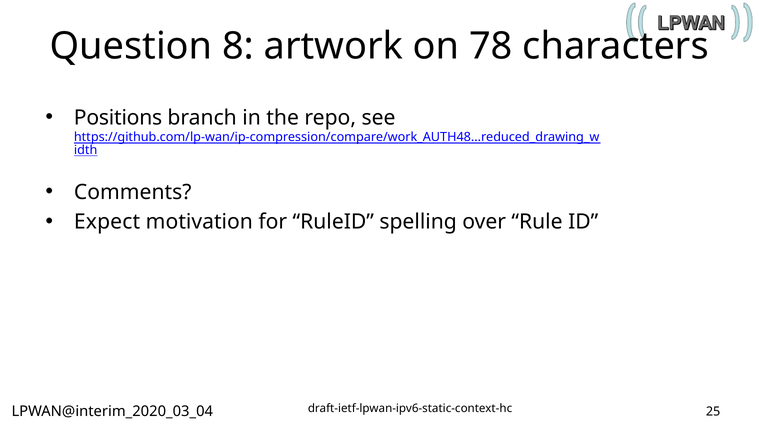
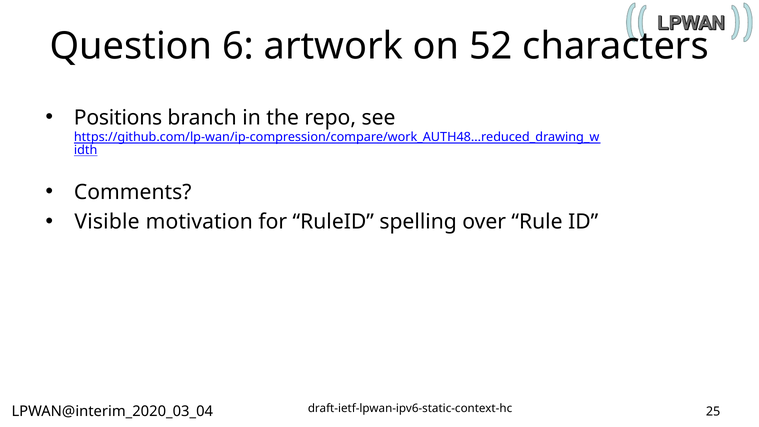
8: 8 -> 6
78: 78 -> 52
Expect: Expect -> Visible
